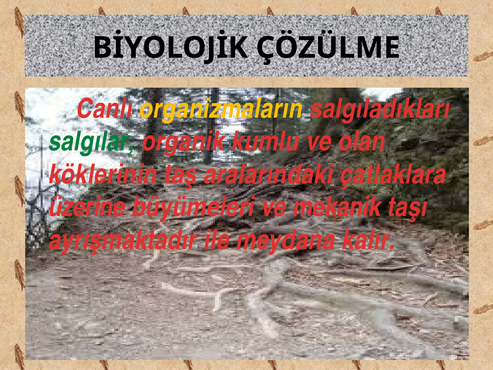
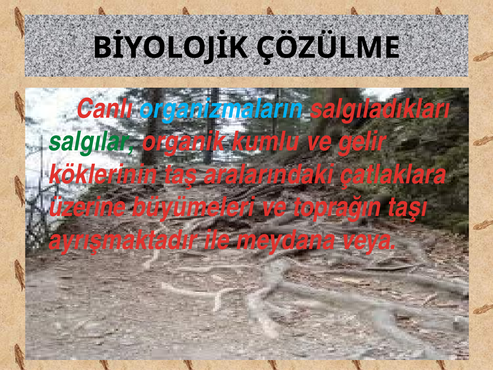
organizmaların colour: yellow -> light blue
olan: olan -> gelir
mekanik: mekanik -> toprağın
kalır: kalır -> veya
